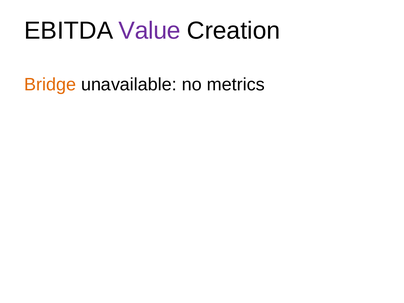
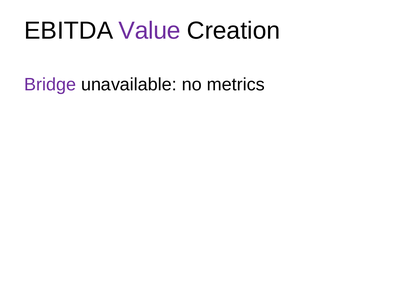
Bridge colour: orange -> purple
